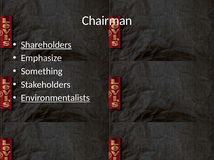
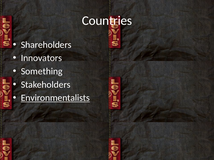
Chairman: Chairman -> Countries
Shareholders underline: present -> none
Emphasize: Emphasize -> Innovators
